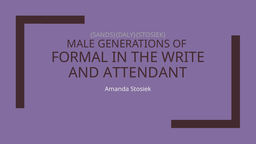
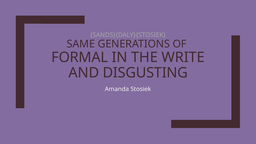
MALE: MALE -> SAME
ATTENDANT: ATTENDANT -> DISGUSTING
